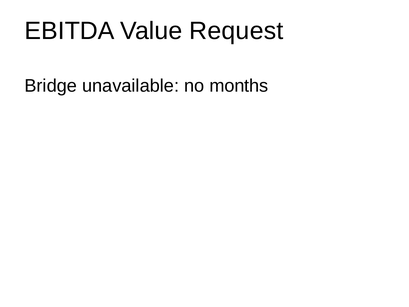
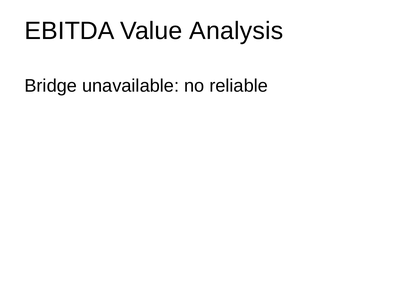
Request: Request -> Analysis
months: months -> reliable
